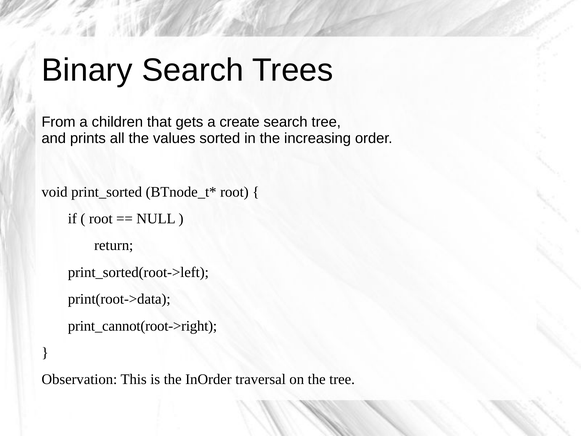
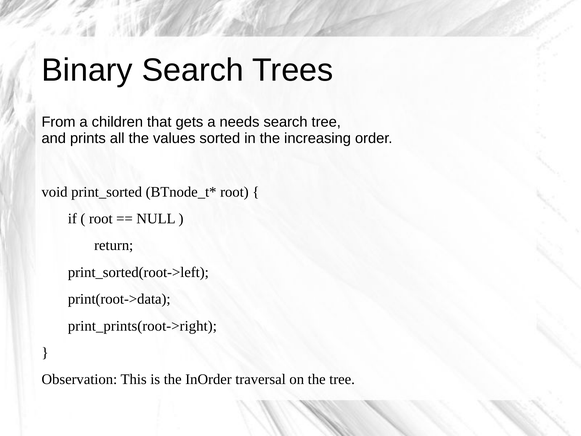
create: create -> needs
print_cannot(root->right: print_cannot(root->right -> print_prints(root->right
